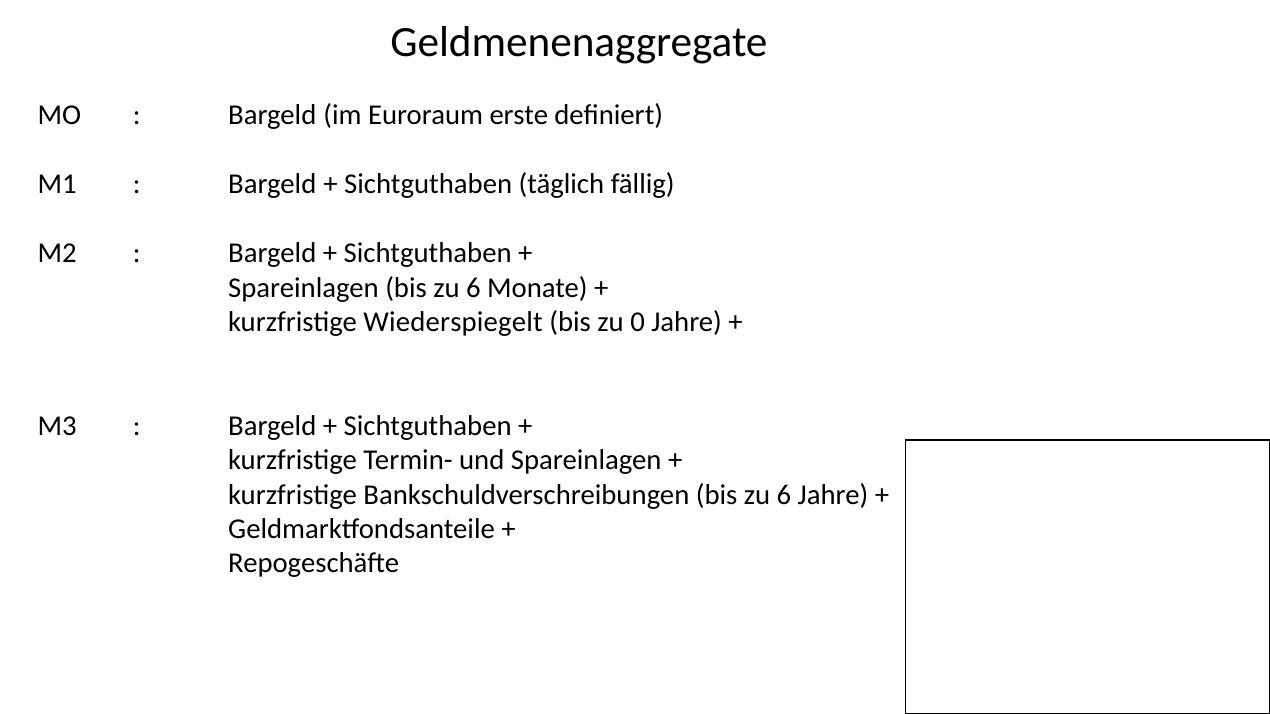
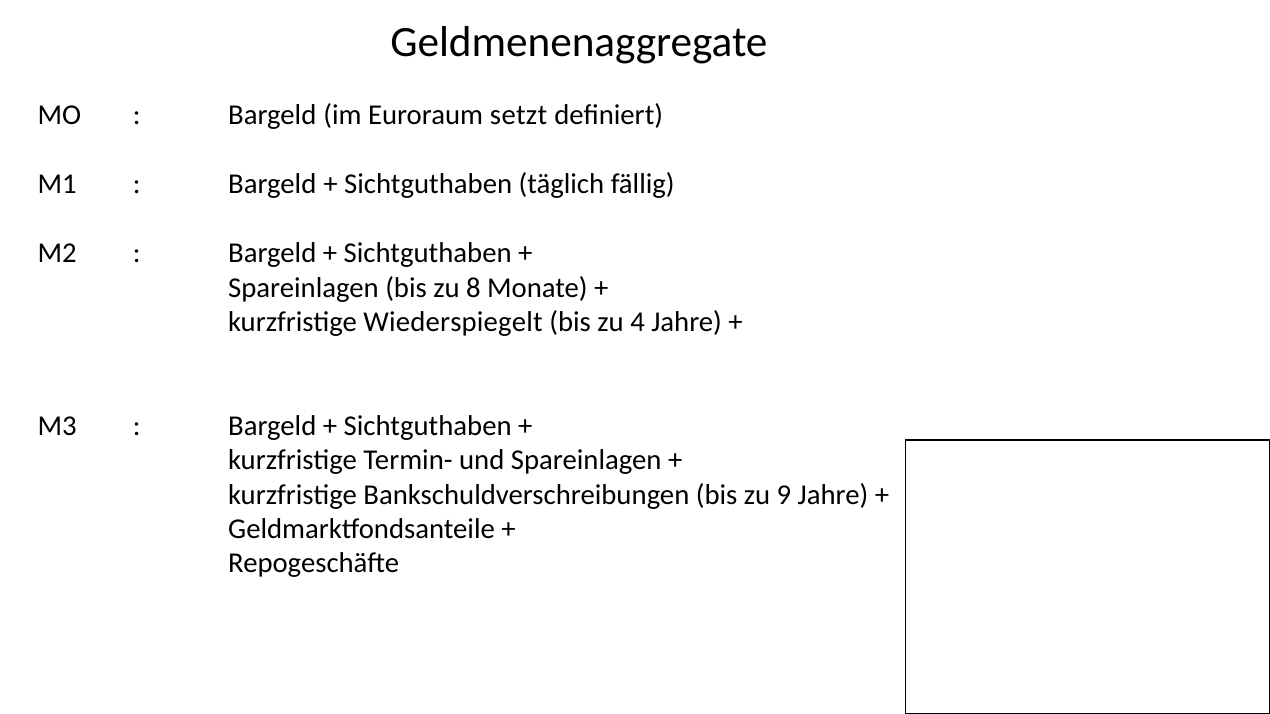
erste: erste -> setzt
Spareinlagen bis zu 6: 6 -> 8
0: 0 -> 4
Bankschuldverschreibungen bis zu 6: 6 -> 9
